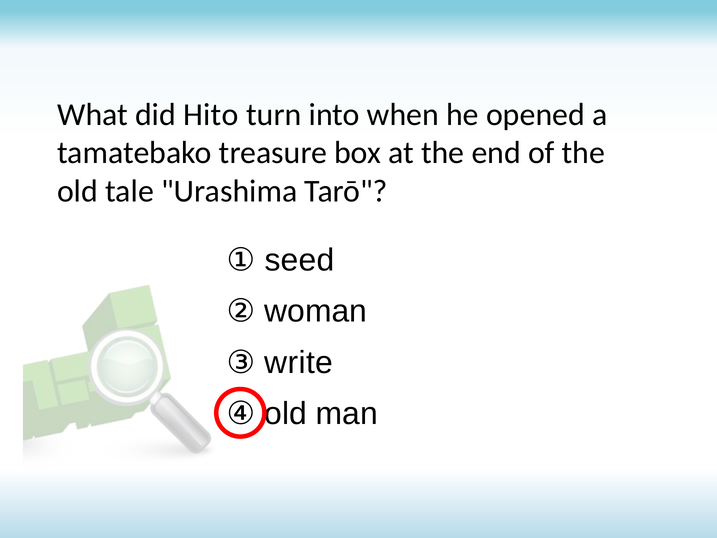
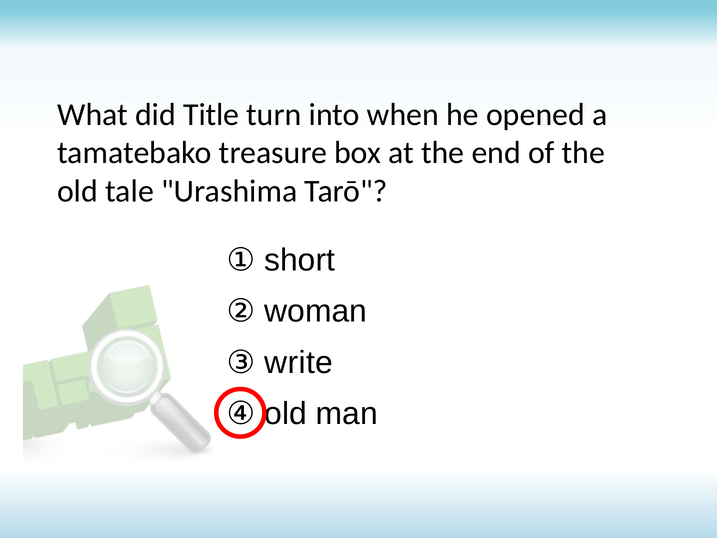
Hito: Hito -> Title
seed: seed -> short
